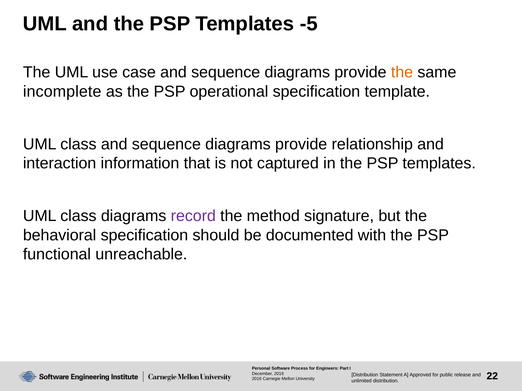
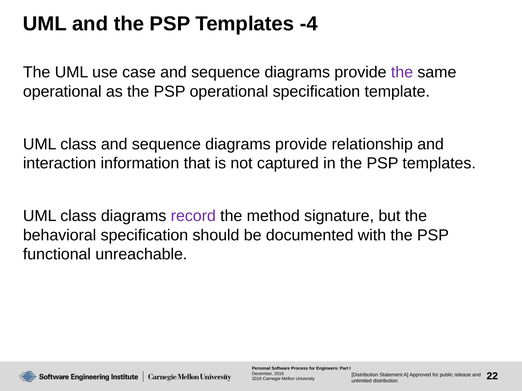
-5: -5 -> -4
the at (402, 72) colour: orange -> purple
incomplete at (62, 92): incomplete -> operational
